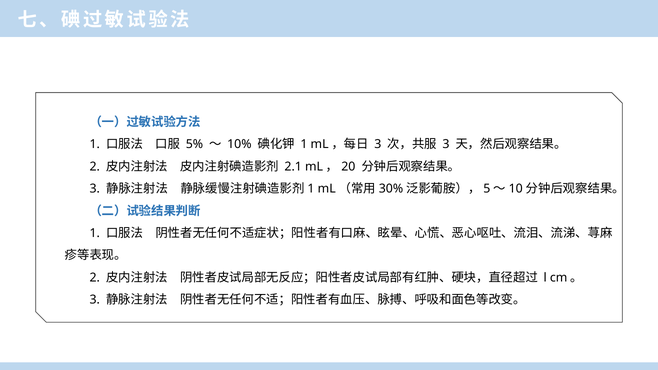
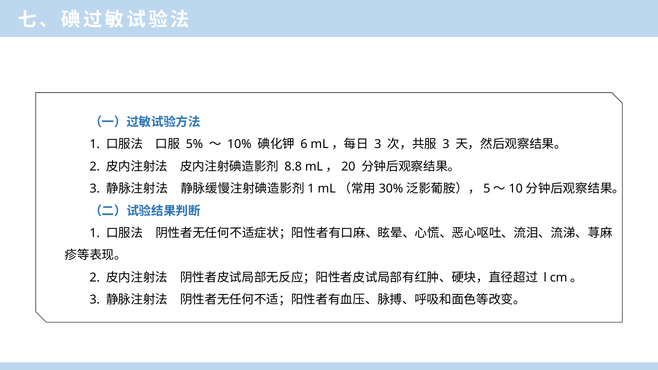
1 at (304, 144): 1 -> 6
2.1: 2.1 -> 8.8
